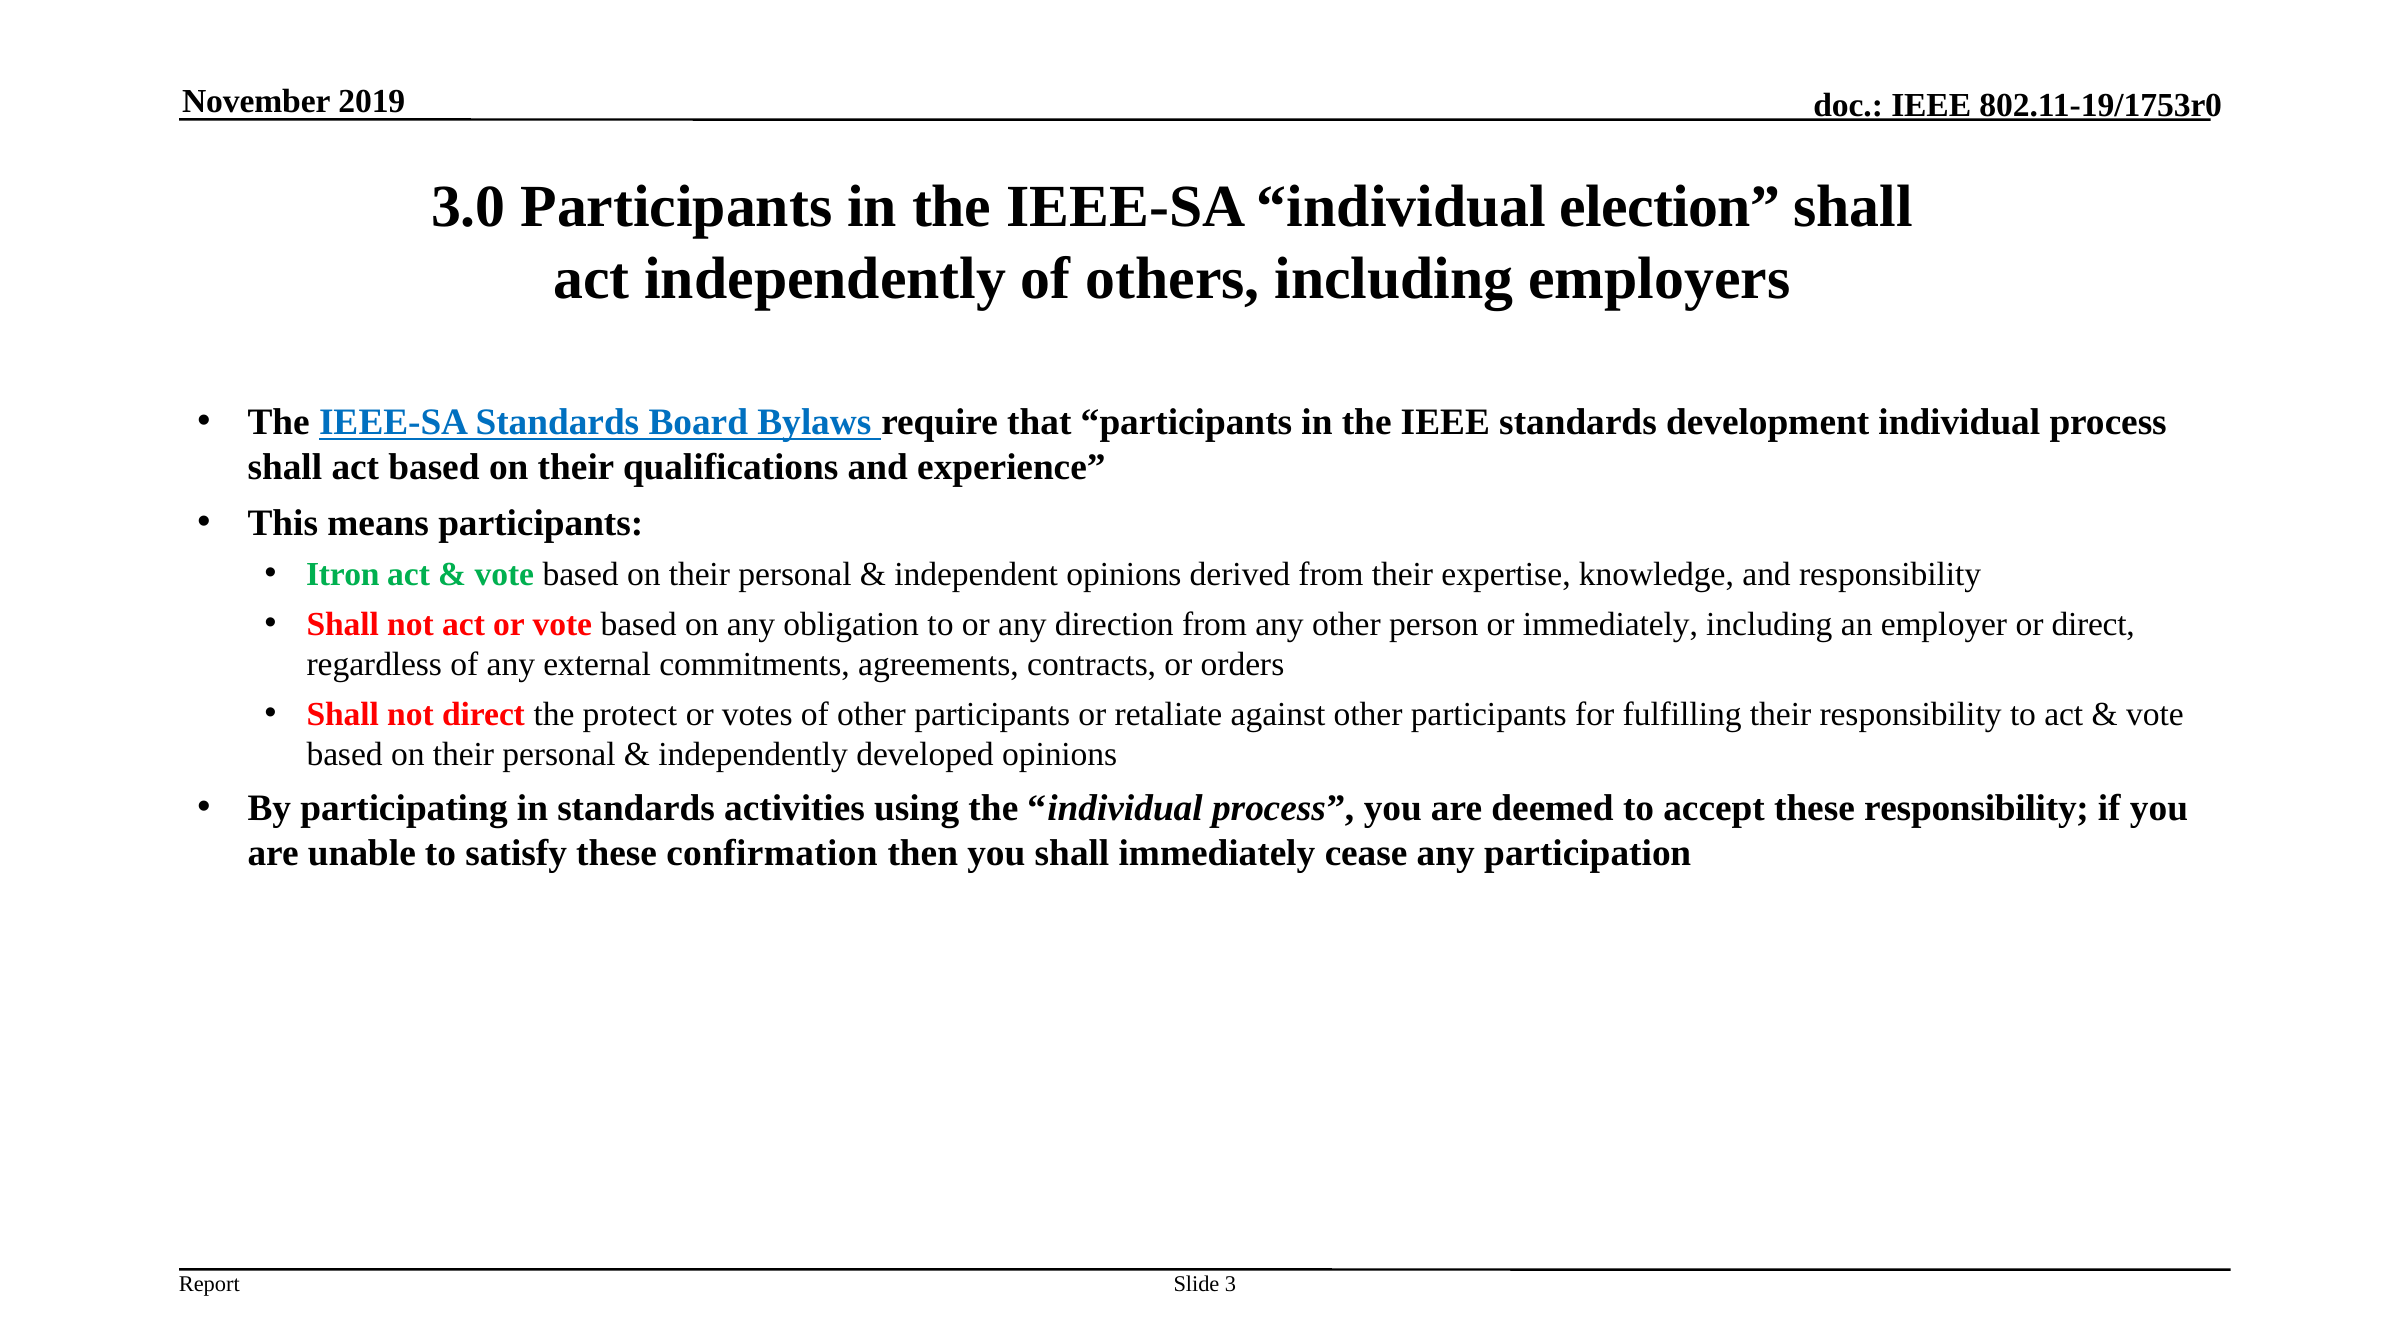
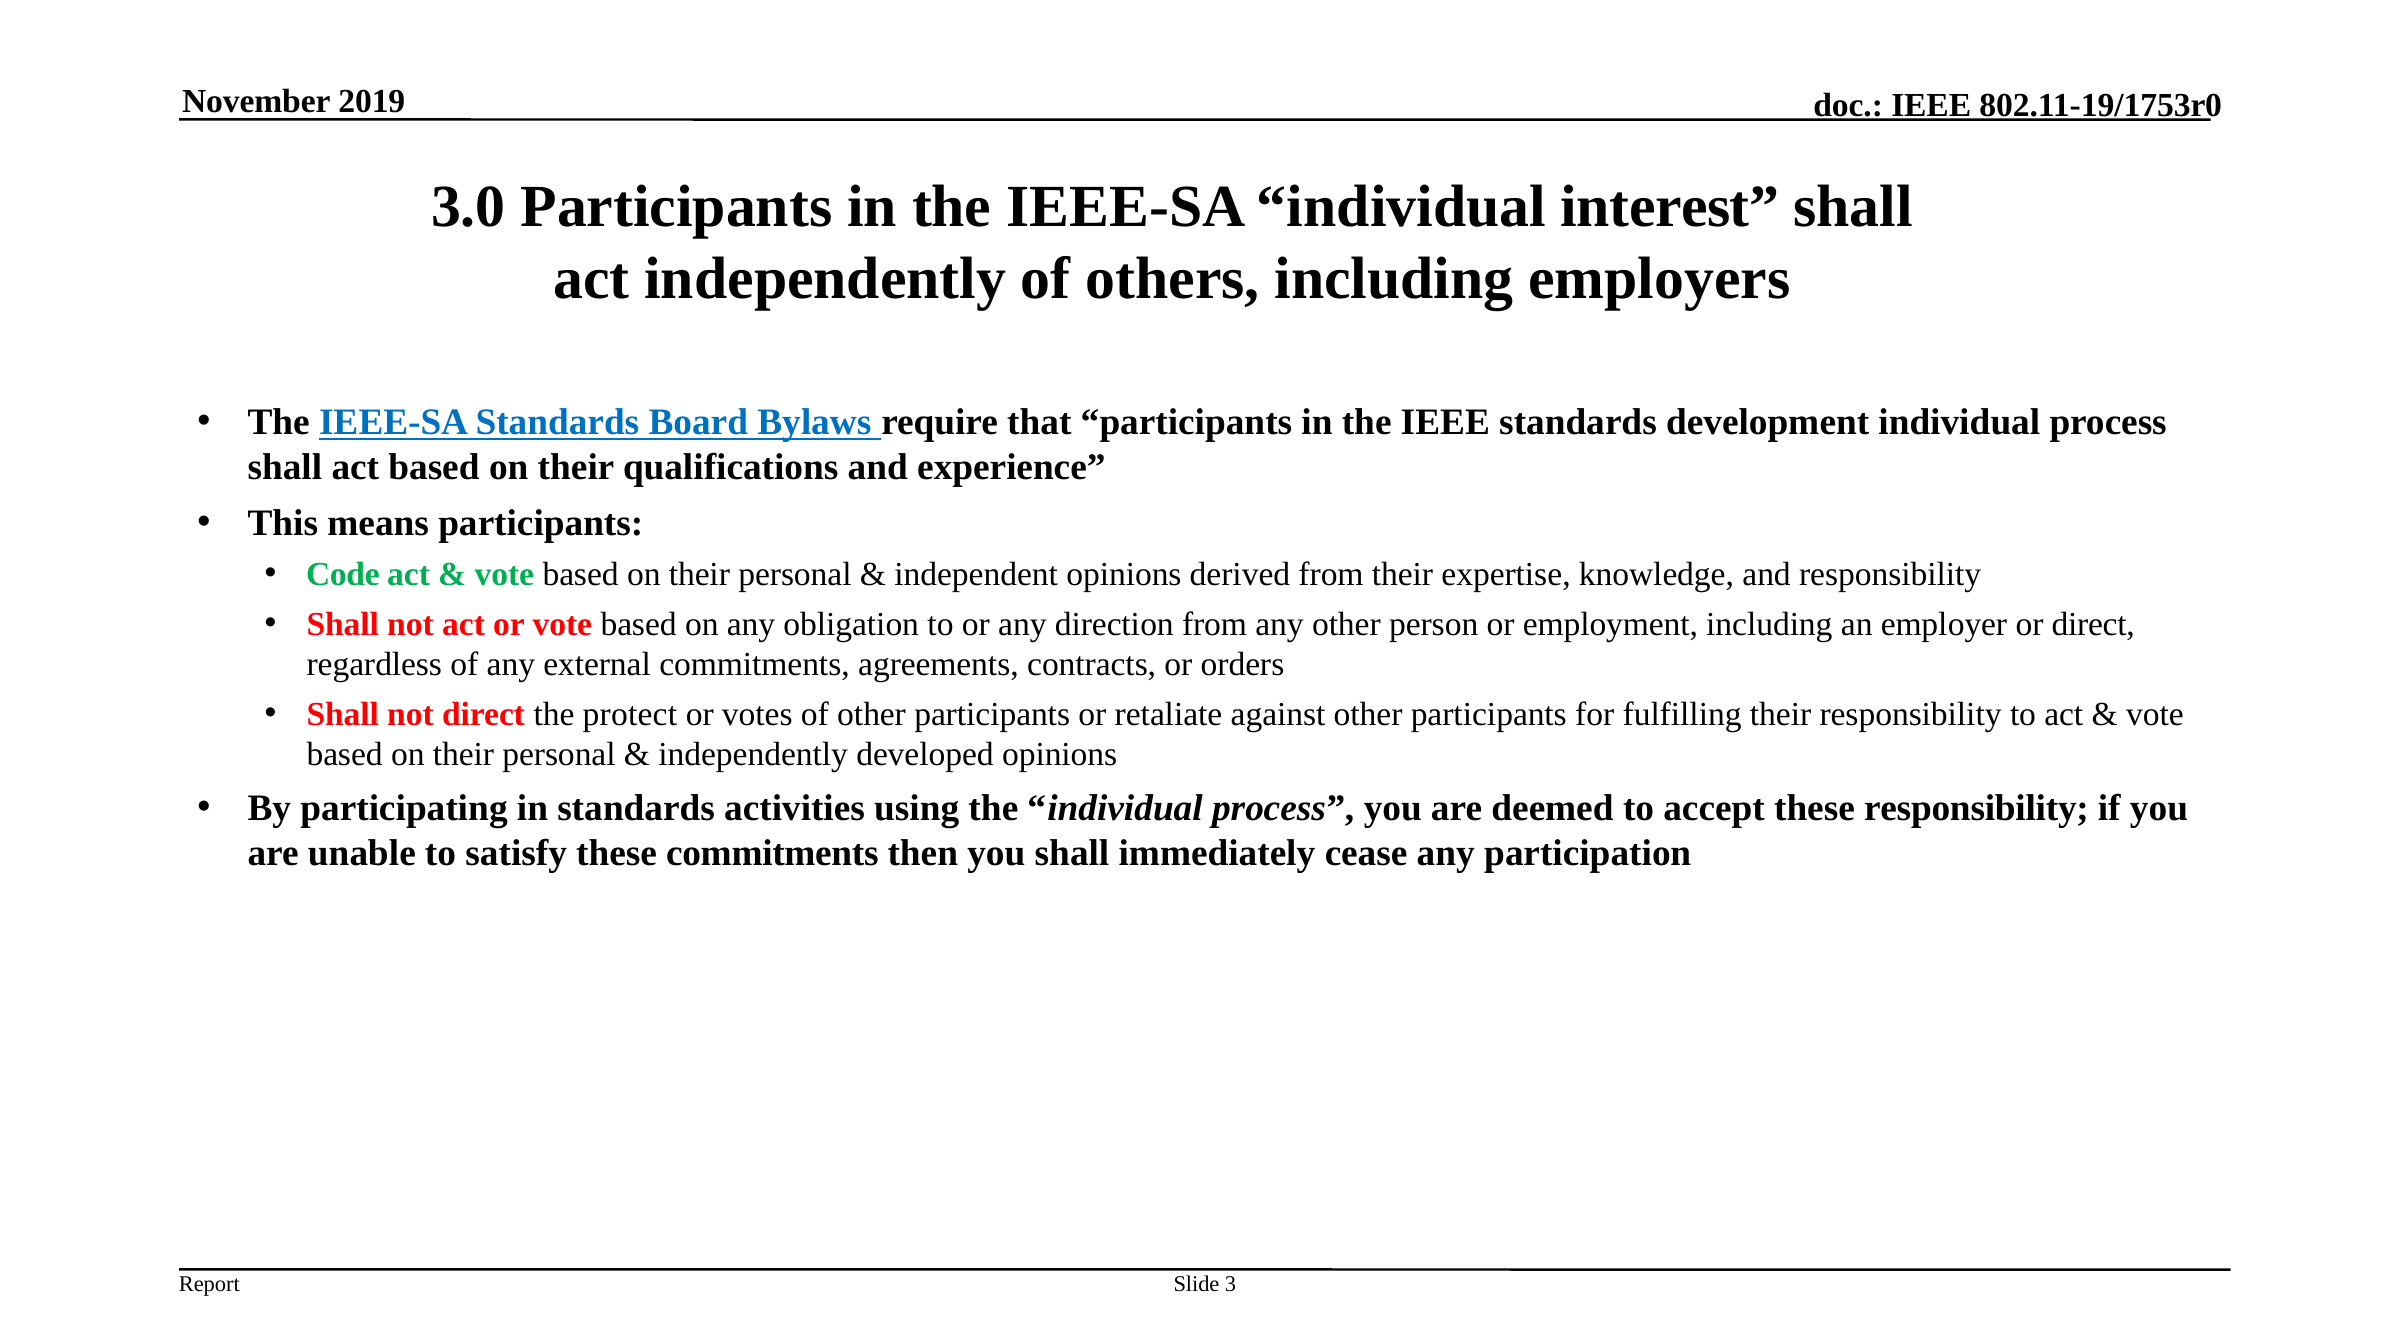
election: election -> interest
Itron: Itron -> Code
or immediately: immediately -> employment
these confirmation: confirmation -> commitments
